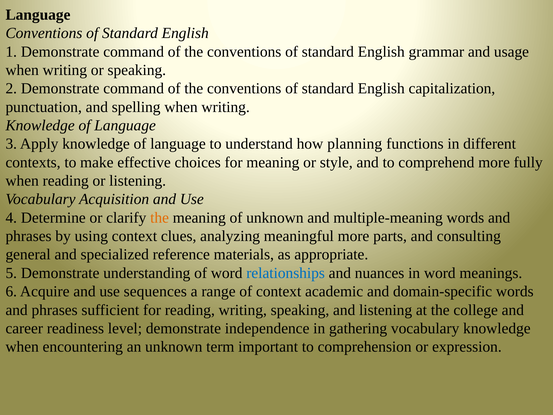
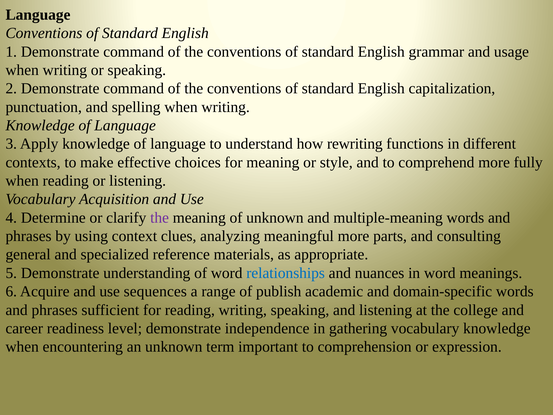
planning: planning -> rewriting
the at (160, 218) colour: orange -> purple
of context: context -> publish
